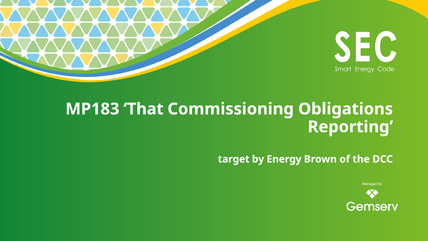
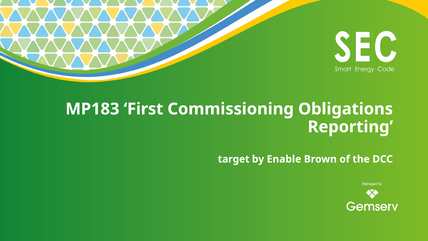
That: That -> First
Energy: Energy -> Enable
